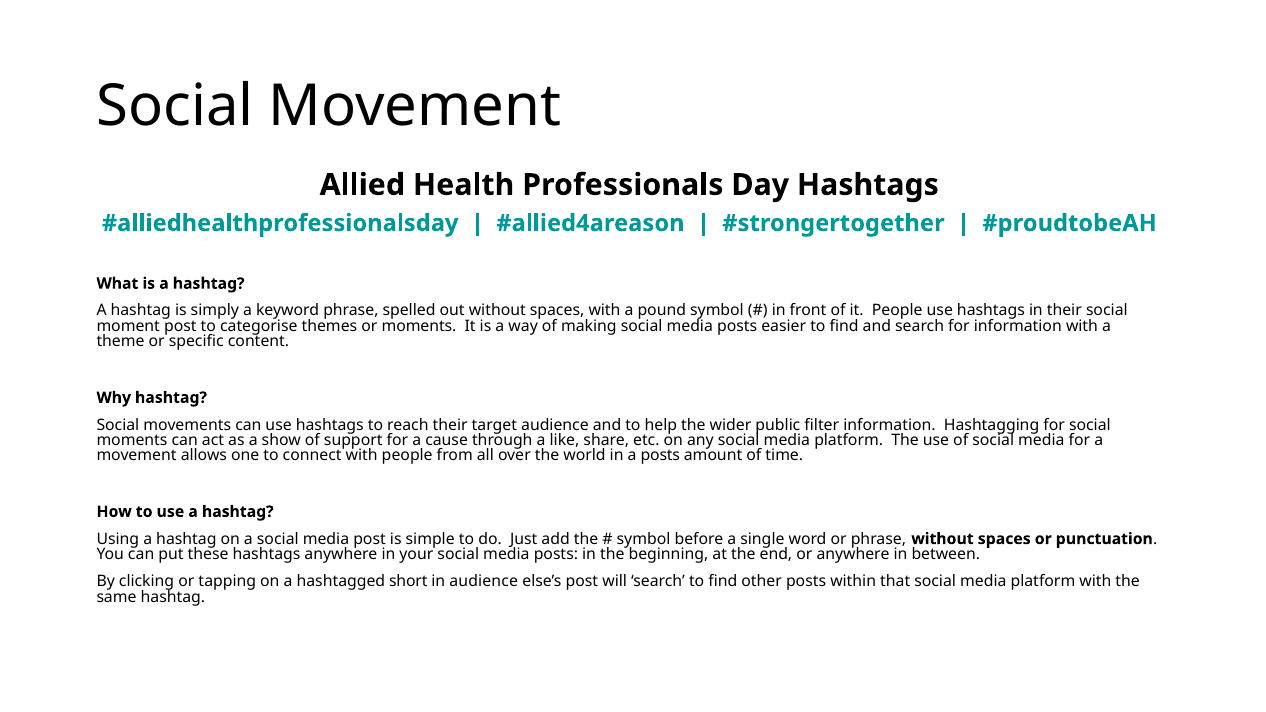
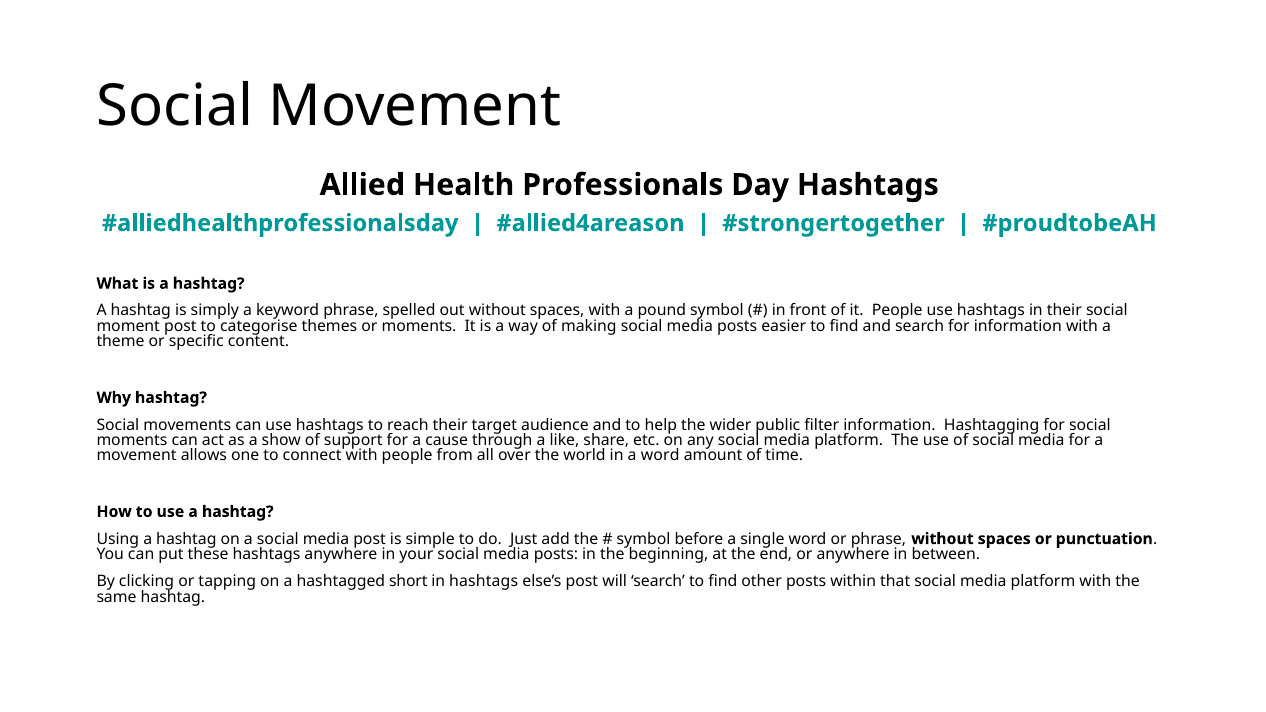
a posts: posts -> word
in audience: audience -> hashtags
